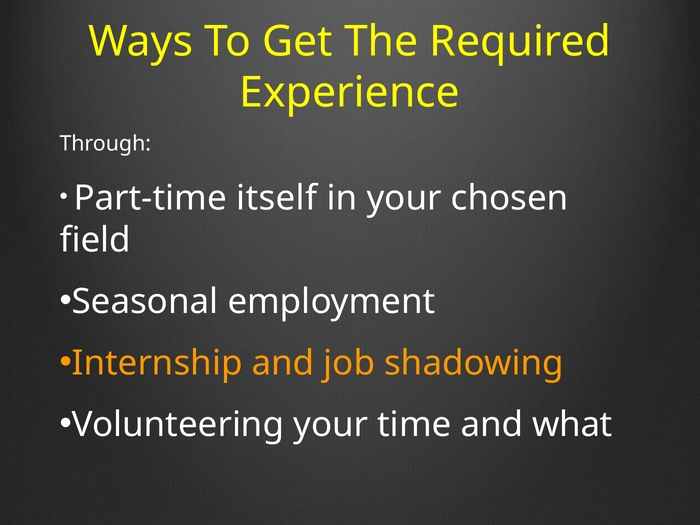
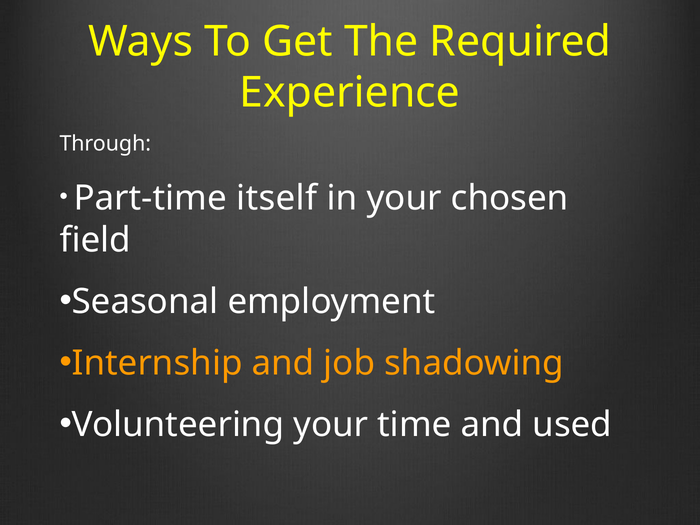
what: what -> used
